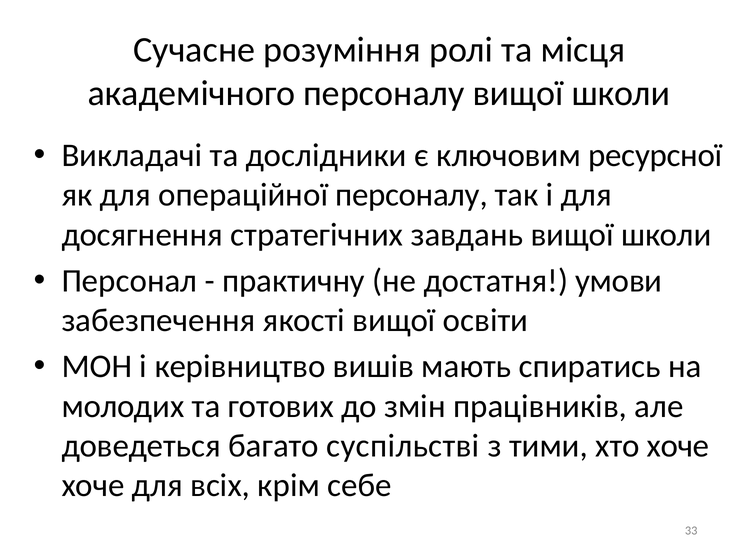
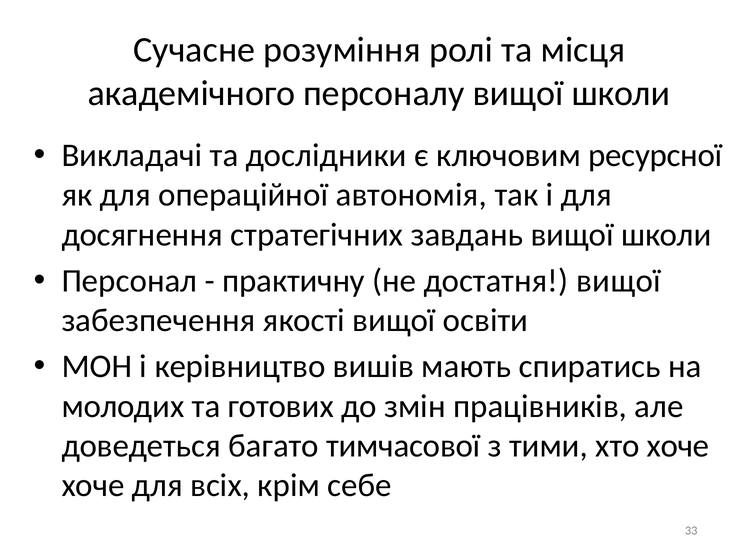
операційної персоналу: персоналу -> автономія
достатня умови: умови -> вищої
суспільстві: суспільстві -> тимчасової
